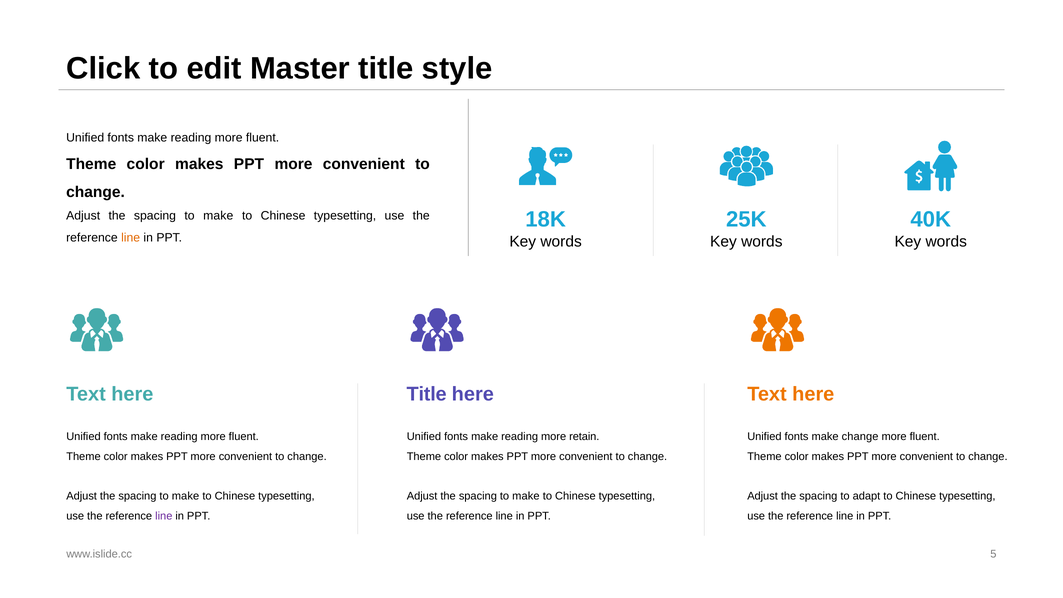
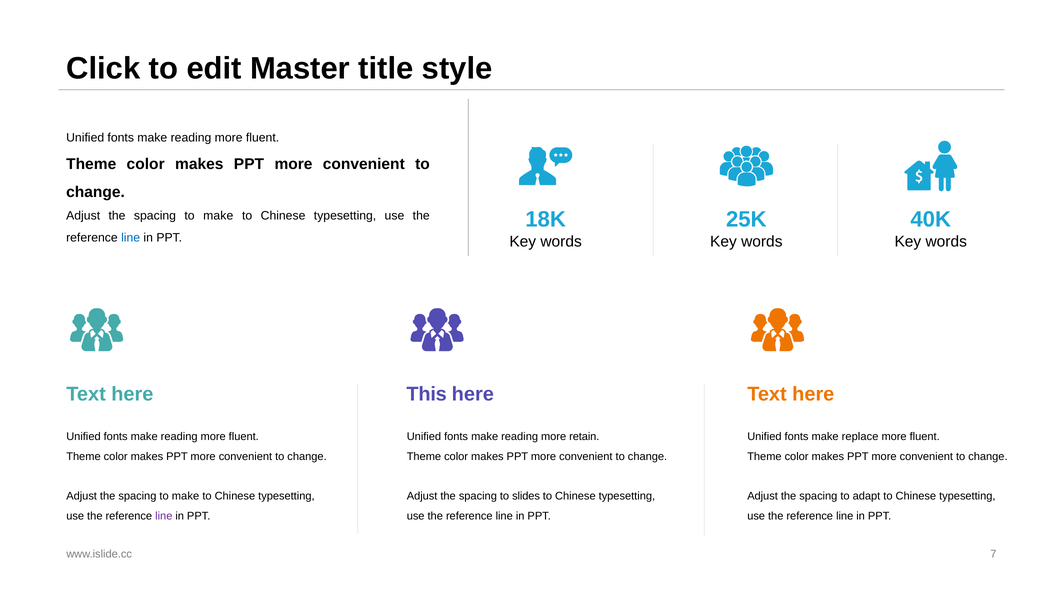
line at (131, 238) colour: orange -> blue
Title at (427, 394): Title -> This
make change: change -> replace
make at (526, 496): make -> slides
5: 5 -> 7
